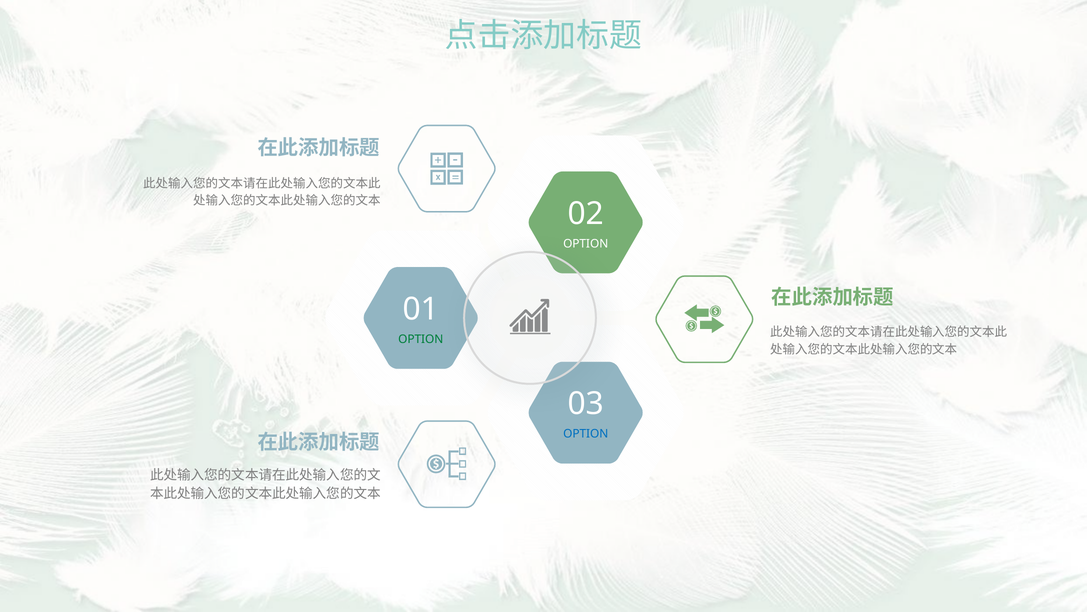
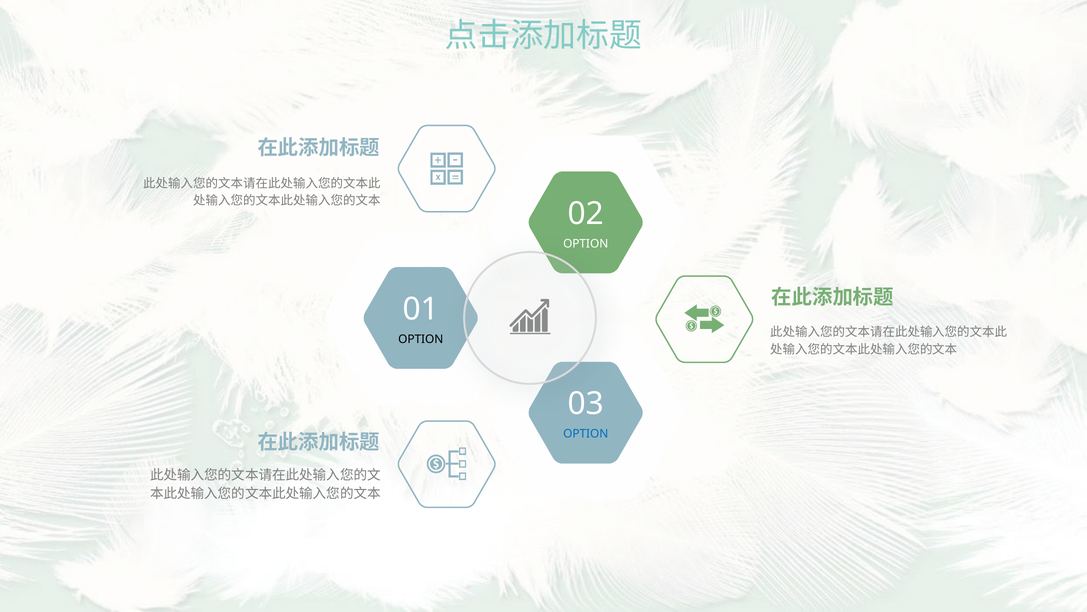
OPTION at (421, 339) colour: green -> black
